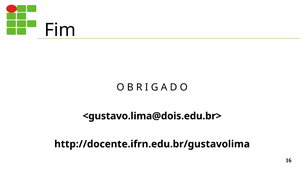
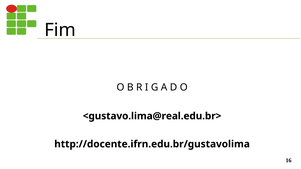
<gustavo.lima@dois.edu.br>: <gustavo.lima@dois.edu.br> -> <gustavo.lima@real.edu.br>
